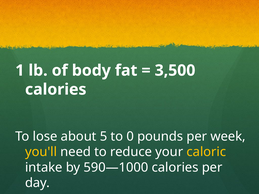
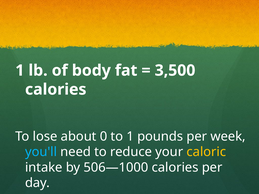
5: 5 -> 0
to 0: 0 -> 1
you'll colour: yellow -> light blue
590—1000: 590—1000 -> 506—1000
